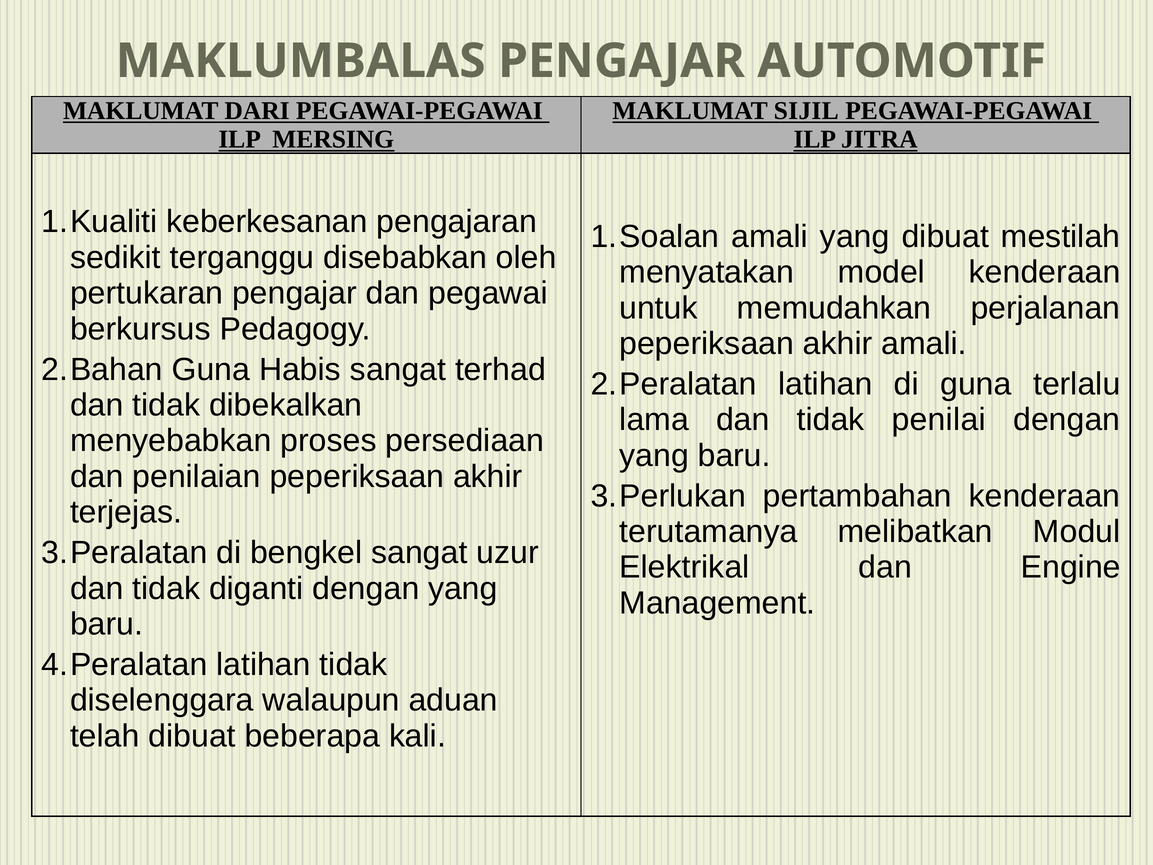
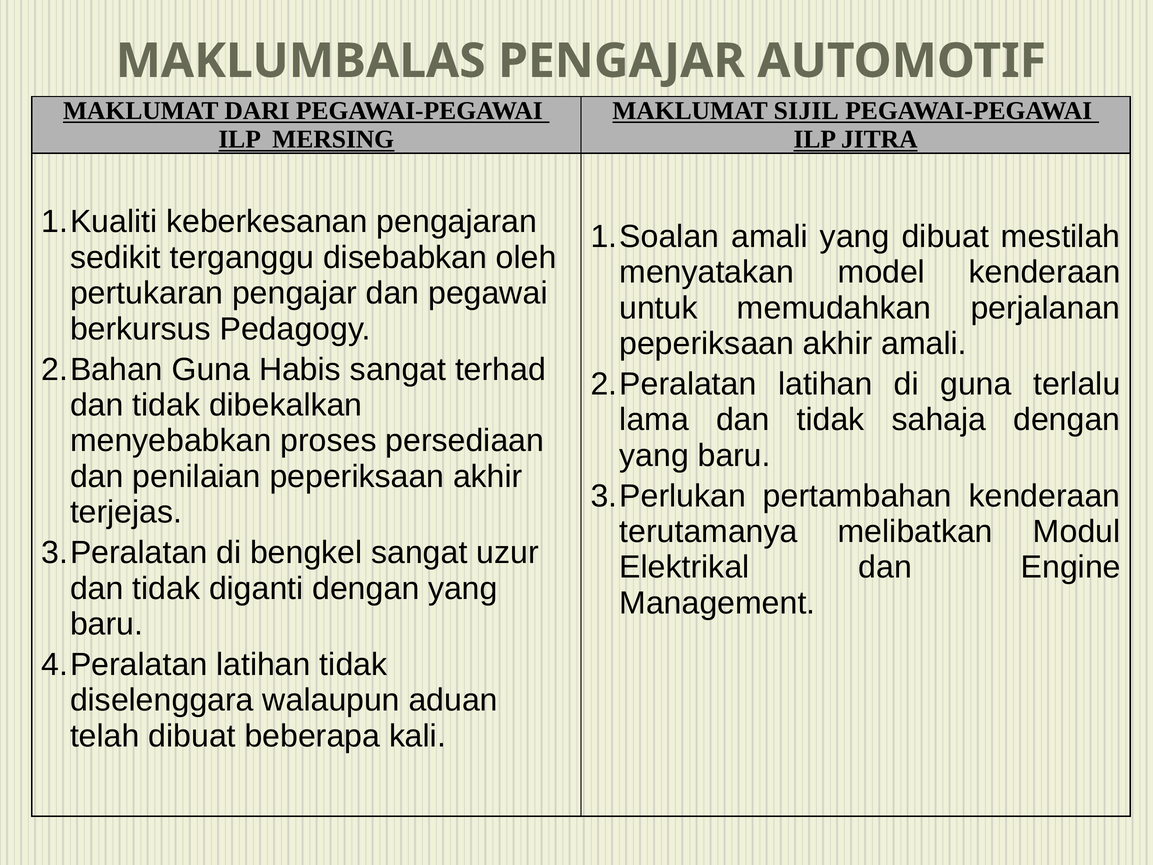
penilai: penilai -> sahaja
